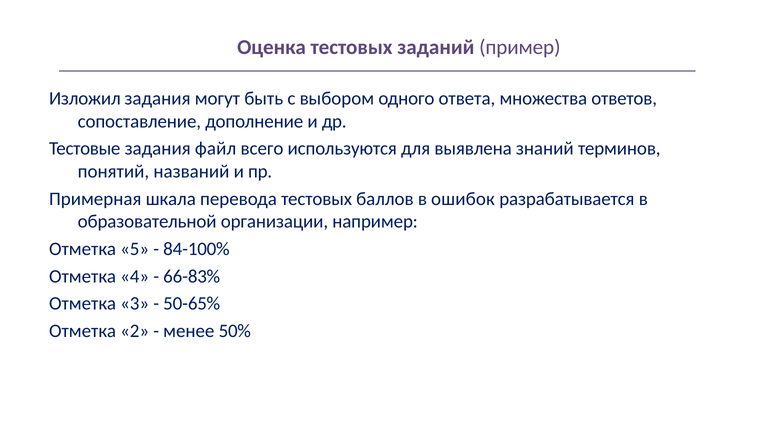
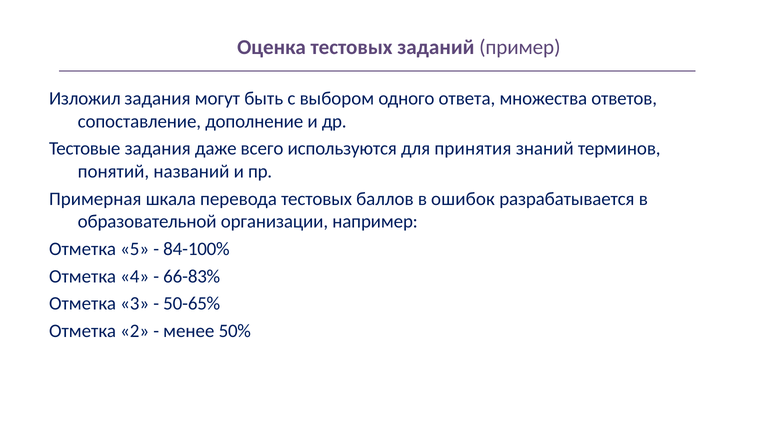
файл: файл -> даже
выявлена: выявлена -> принятия
